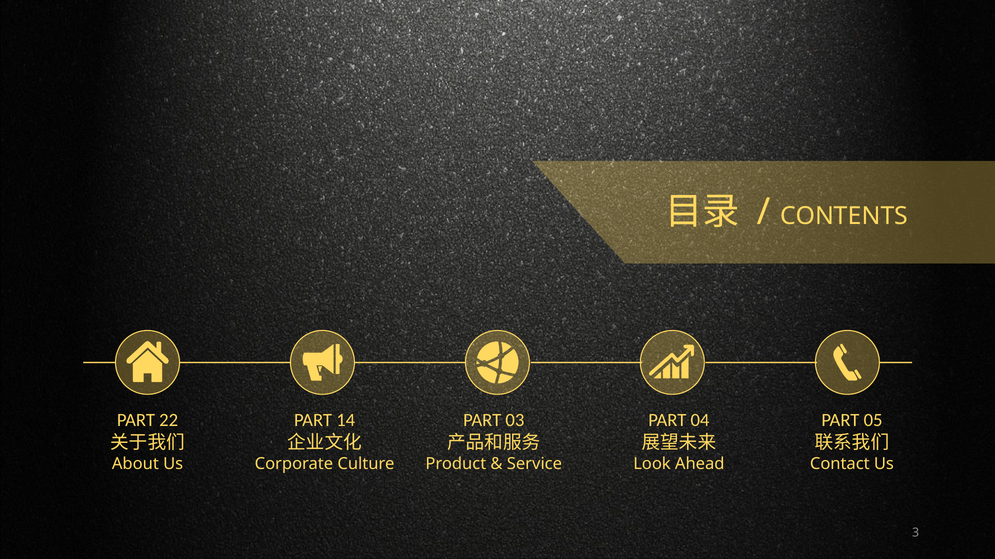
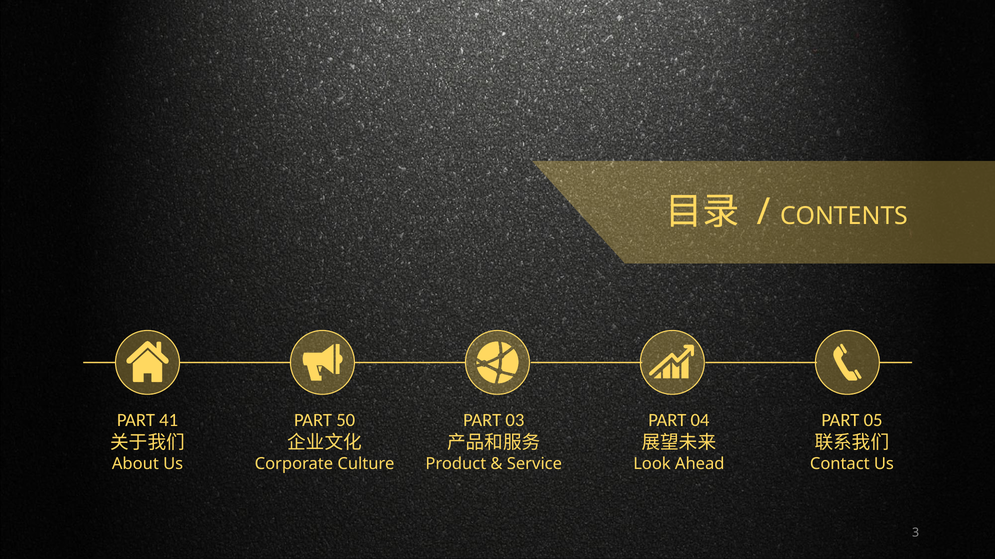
22: 22 -> 41
14: 14 -> 50
